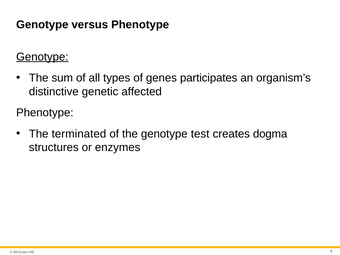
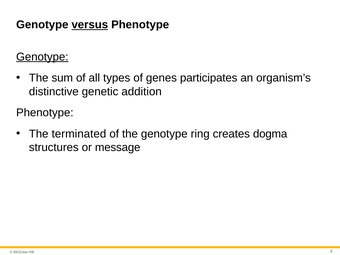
versus underline: none -> present
affected: affected -> addition
test: test -> ring
enzymes: enzymes -> message
